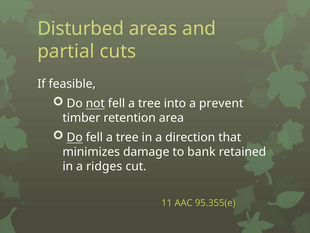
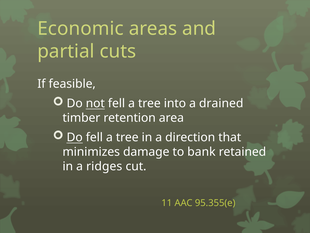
Disturbed: Disturbed -> Economic
prevent: prevent -> drained
